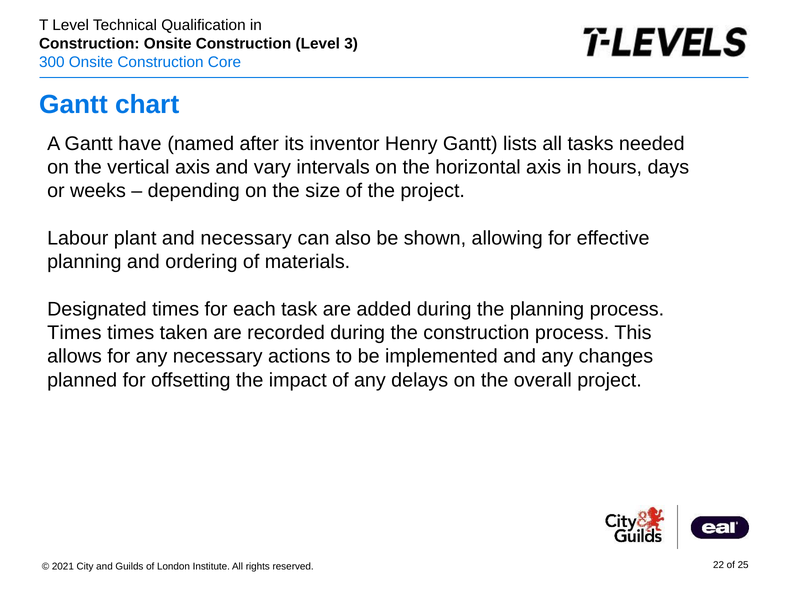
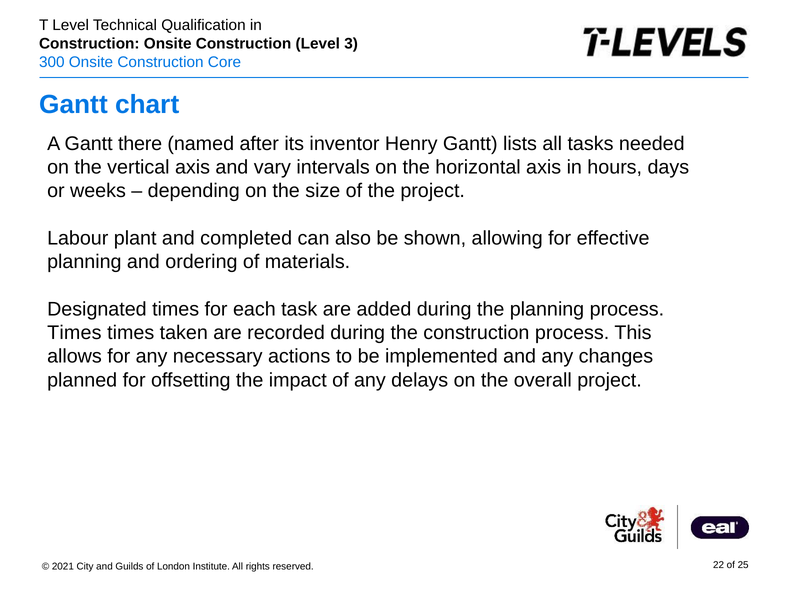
have: have -> there
and necessary: necessary -> completed
